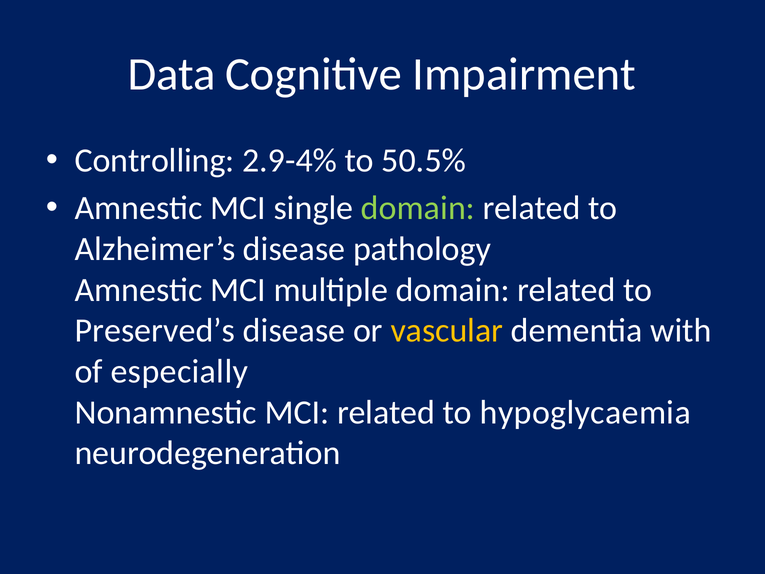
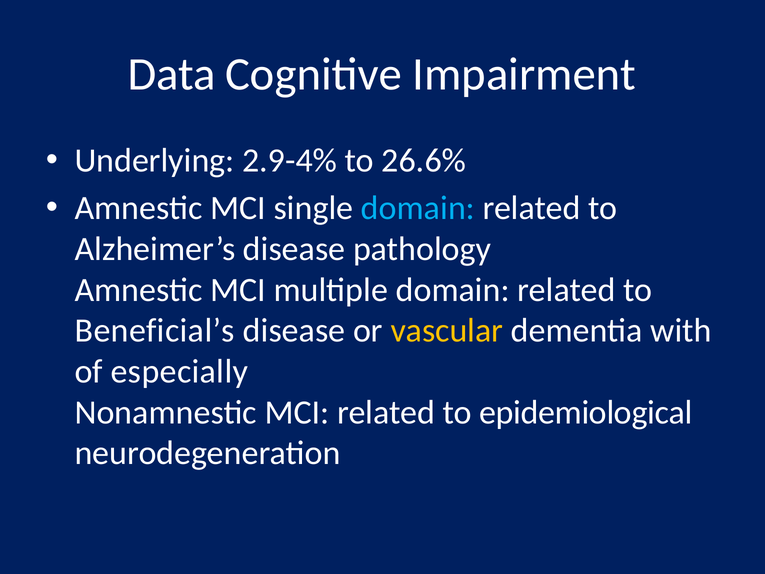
Controlling: Controlling -> Underlying
50.5%: 50.5% -> 26.6%
domain at (418, 208) colour: light green -> light blue
Preserved’s: Preserved’s -> Beneficial’s
hypoglycaemia: hypoglycaemia -> epidemiological
